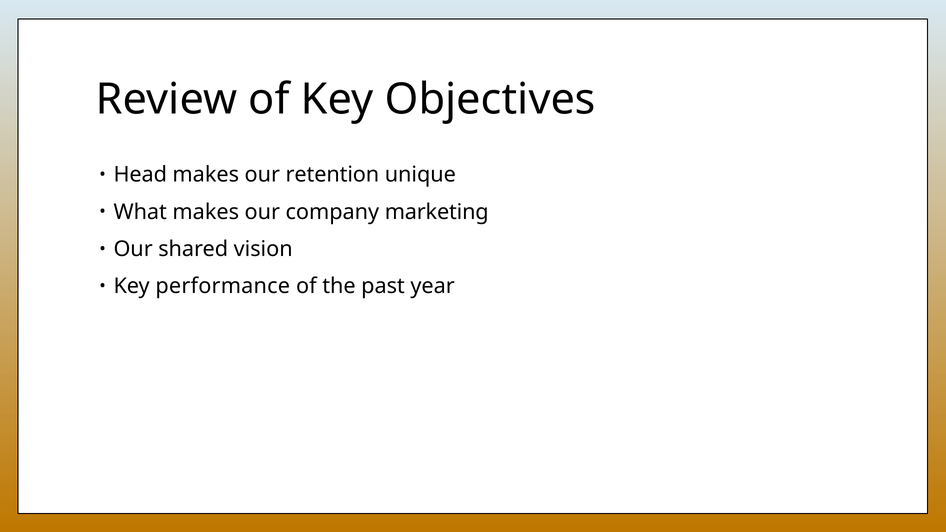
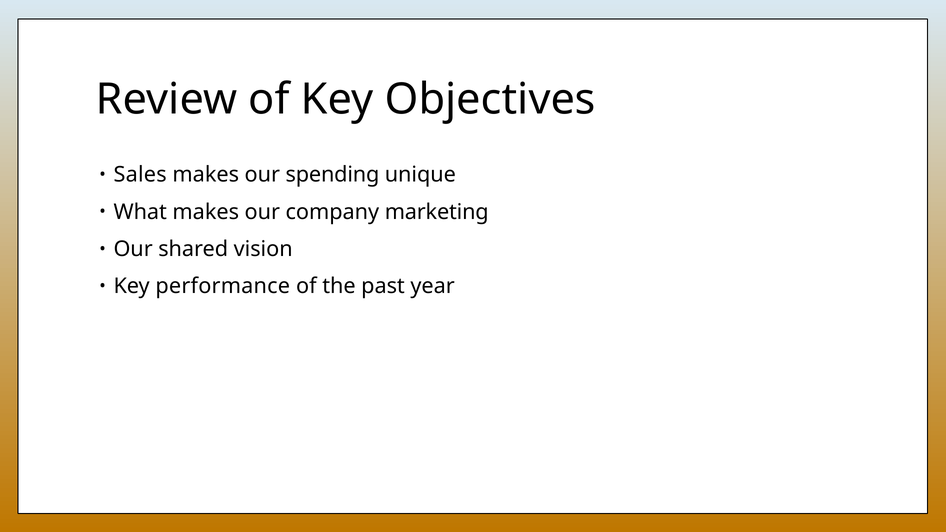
Head: Head -> Sales
retention: retention -> spending
